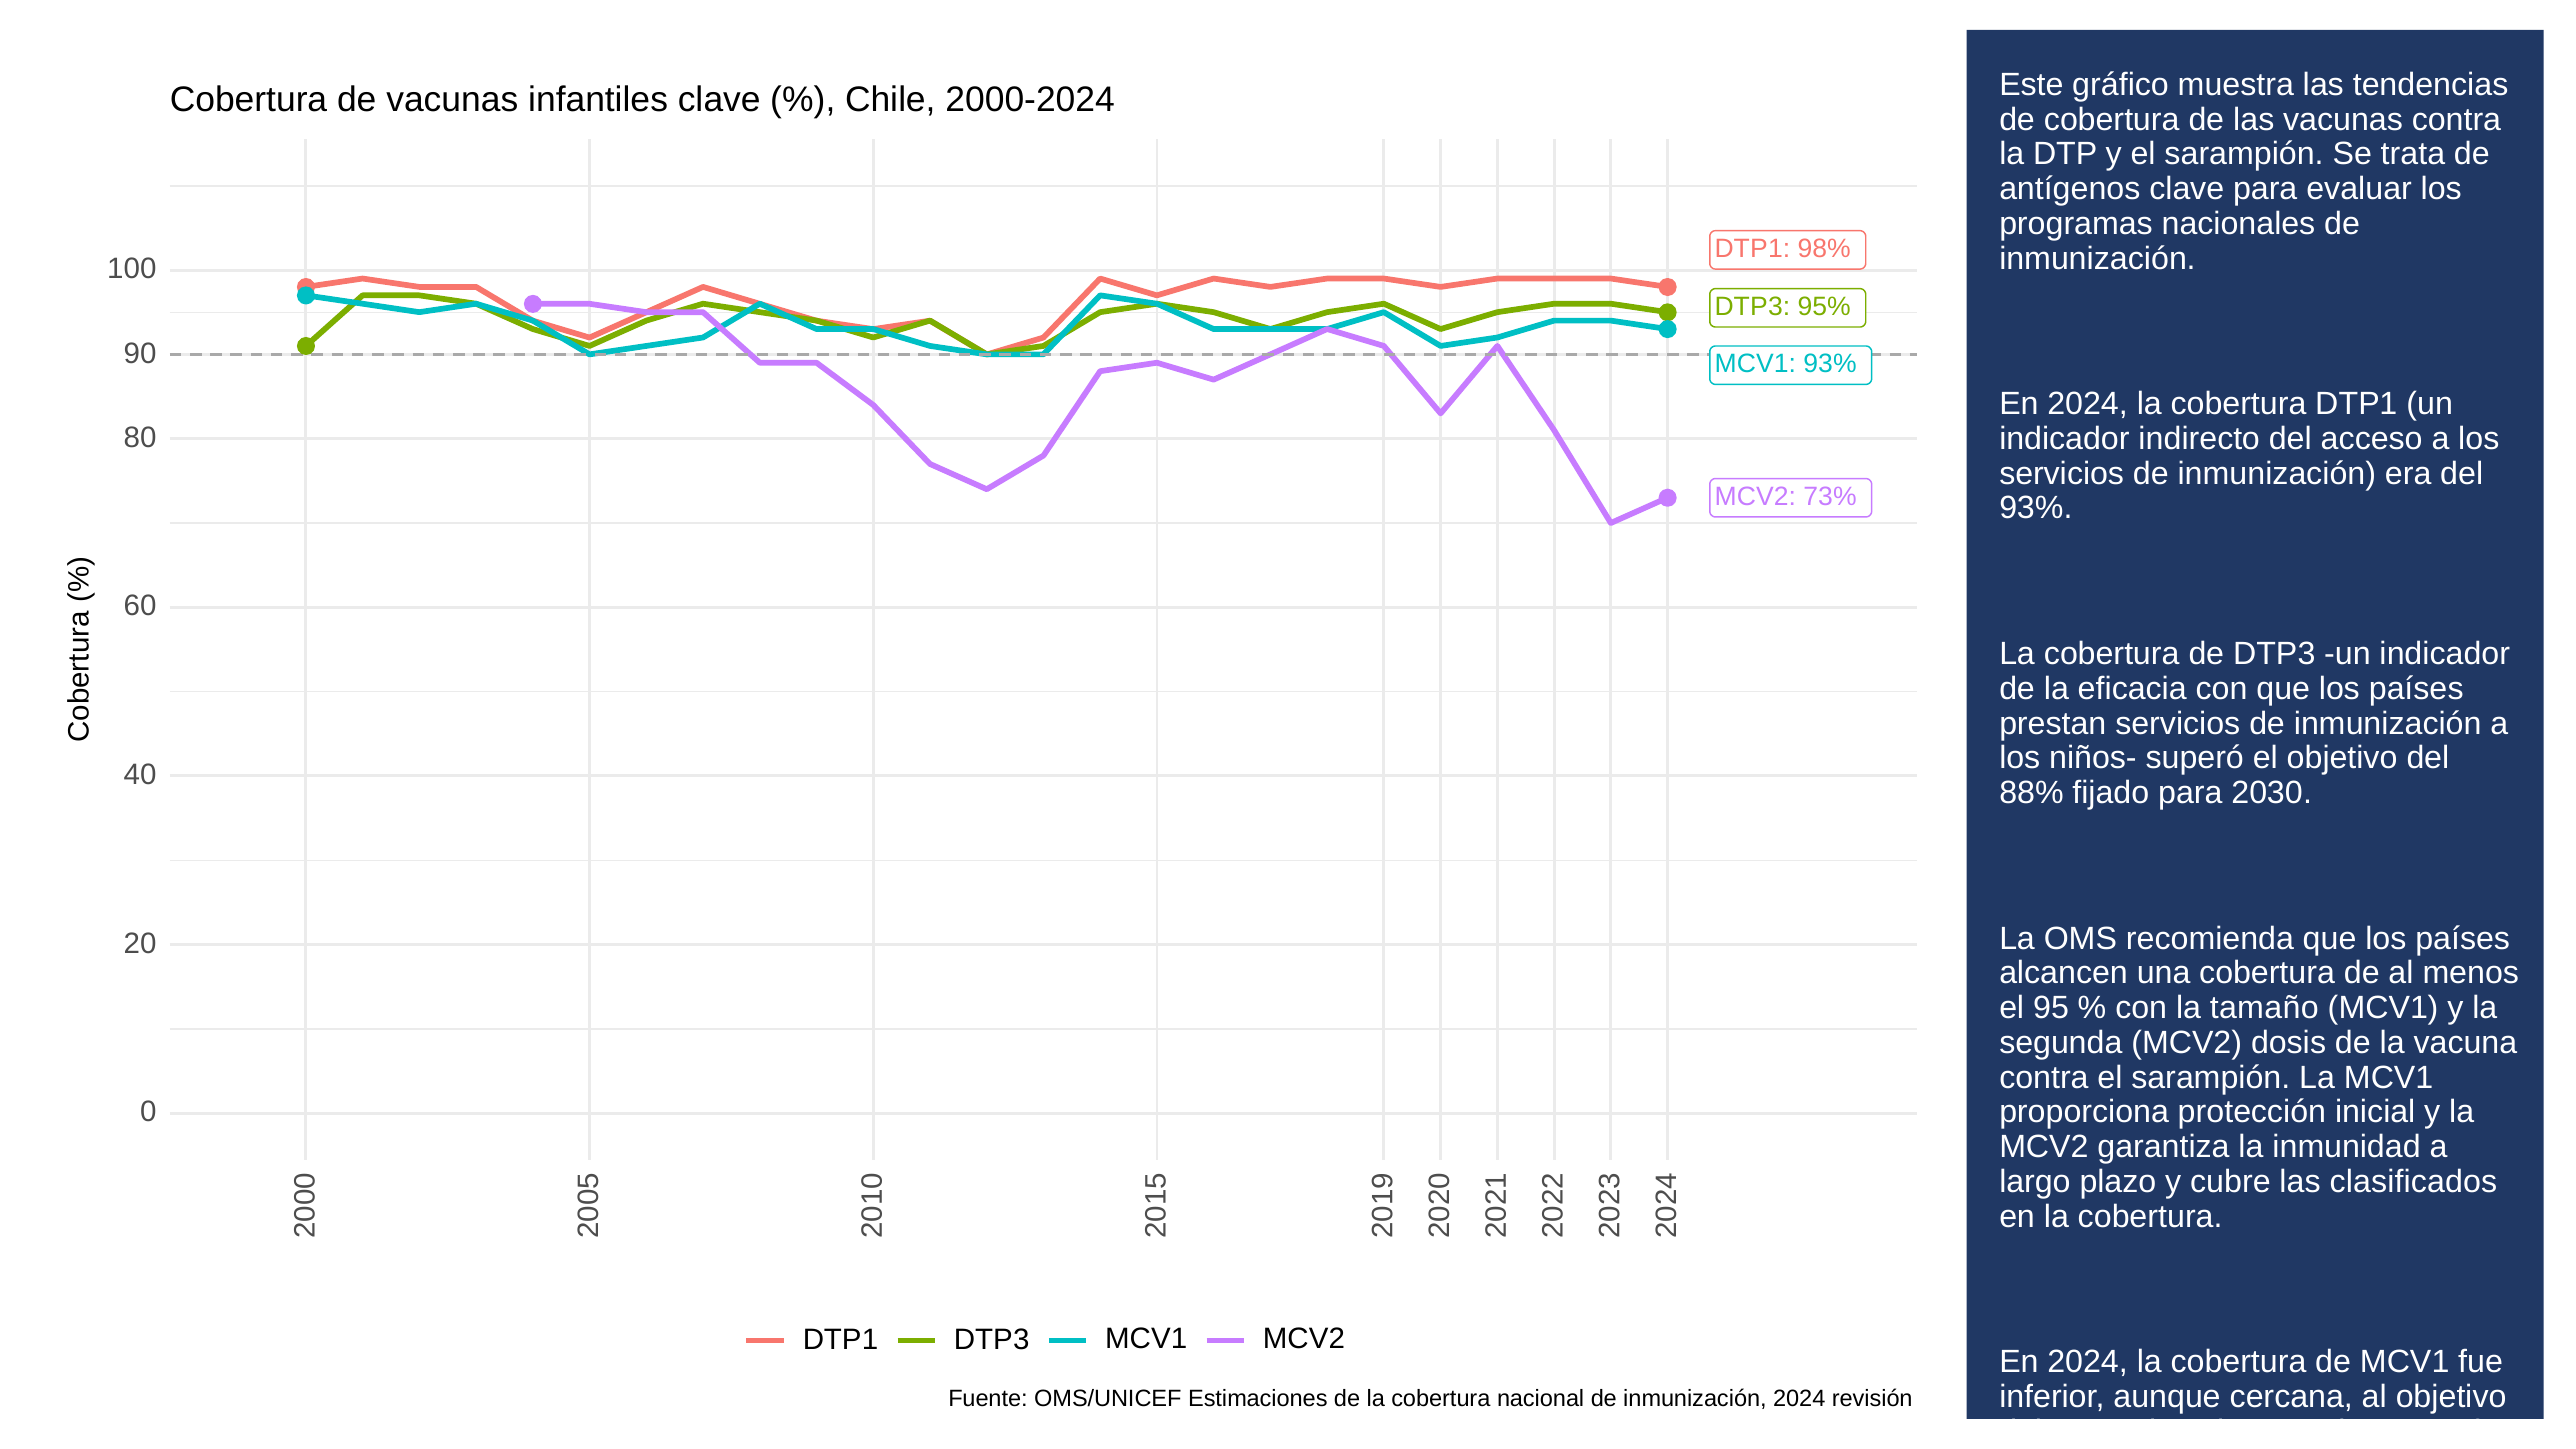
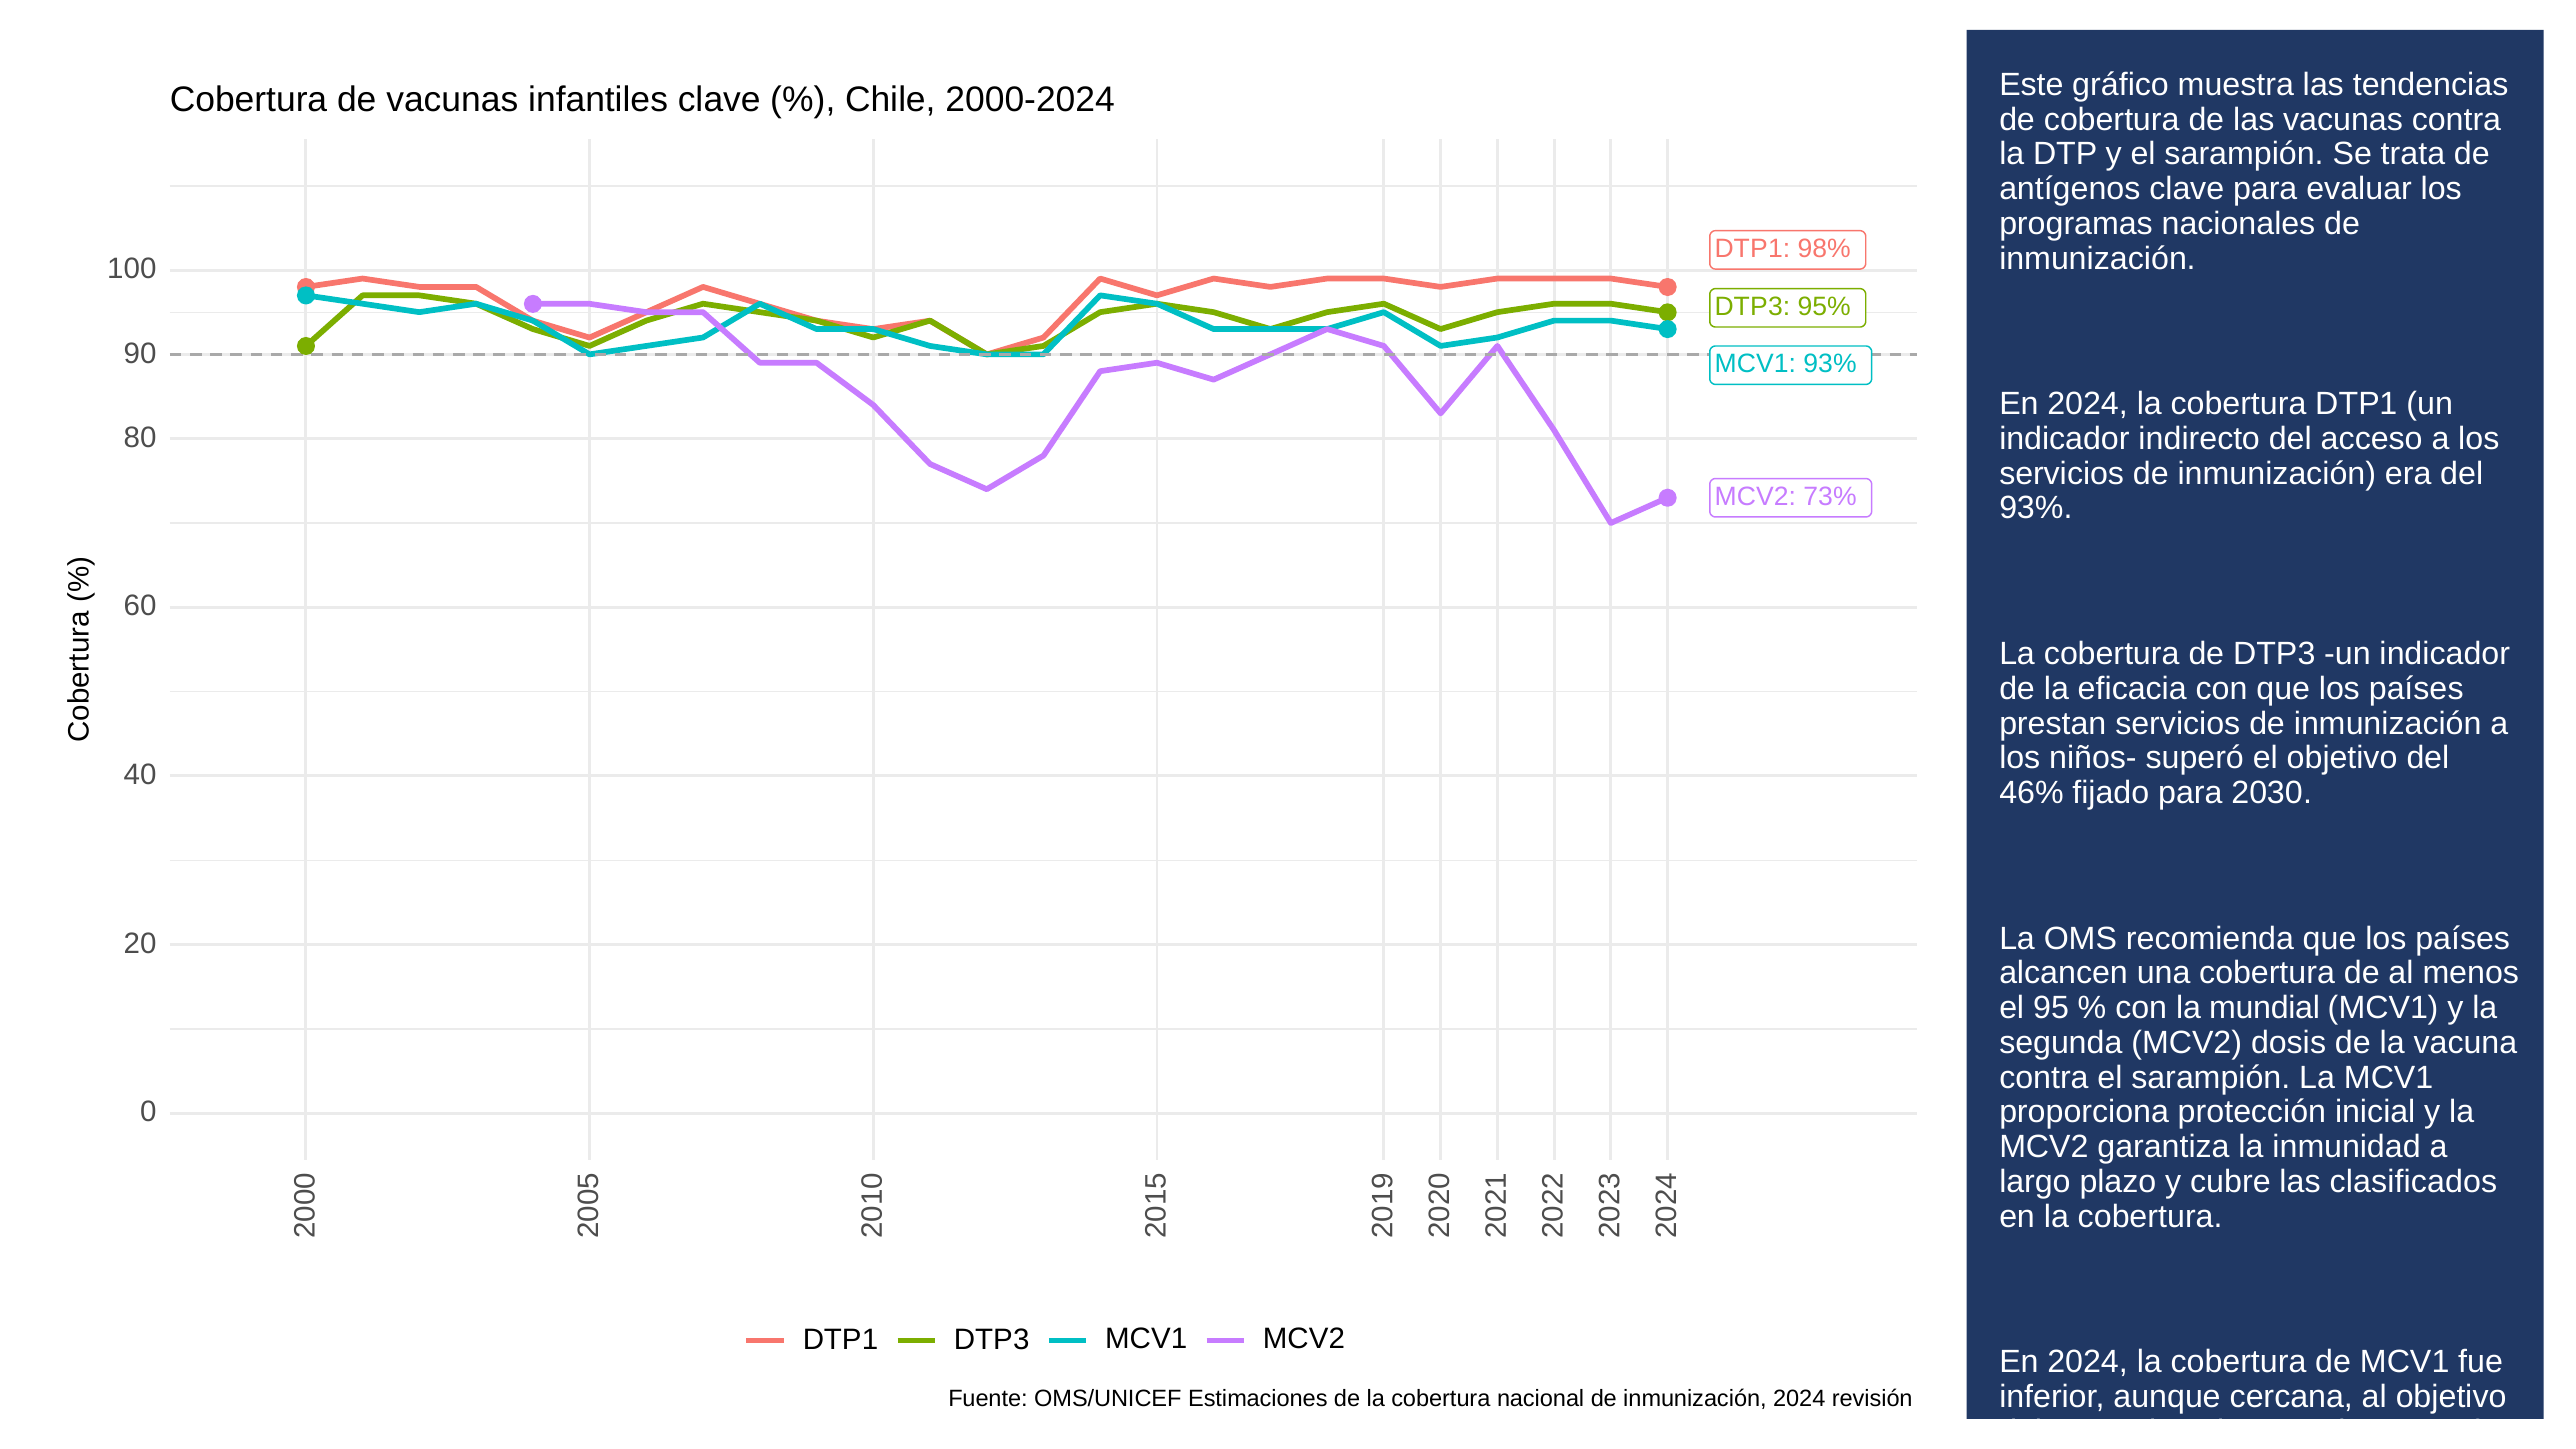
88%: 88% -> 46%
tamaño: tamaño -> mundial
